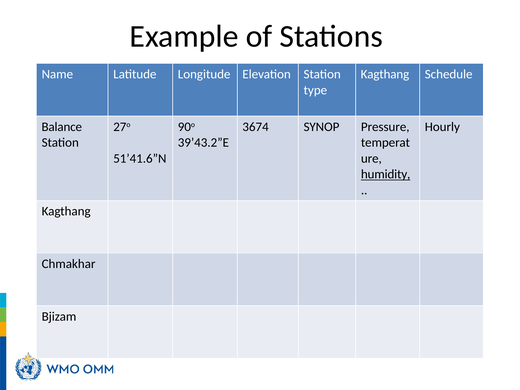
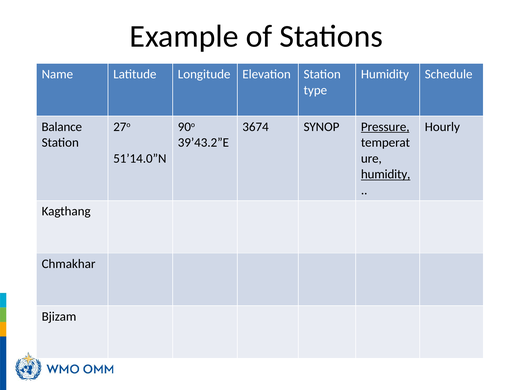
Kagthang at (385, 74): Kagthang -> Humidity
Pressure underline: none -> present
51’41.6”N: 51’41.6”N -> 51’14.0”N
